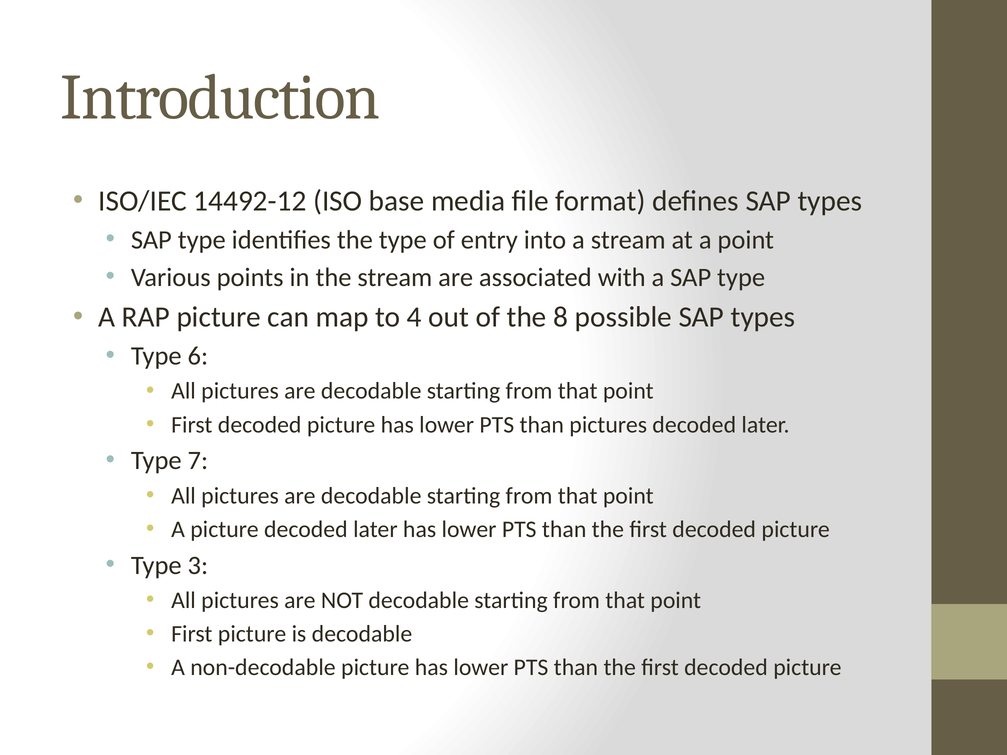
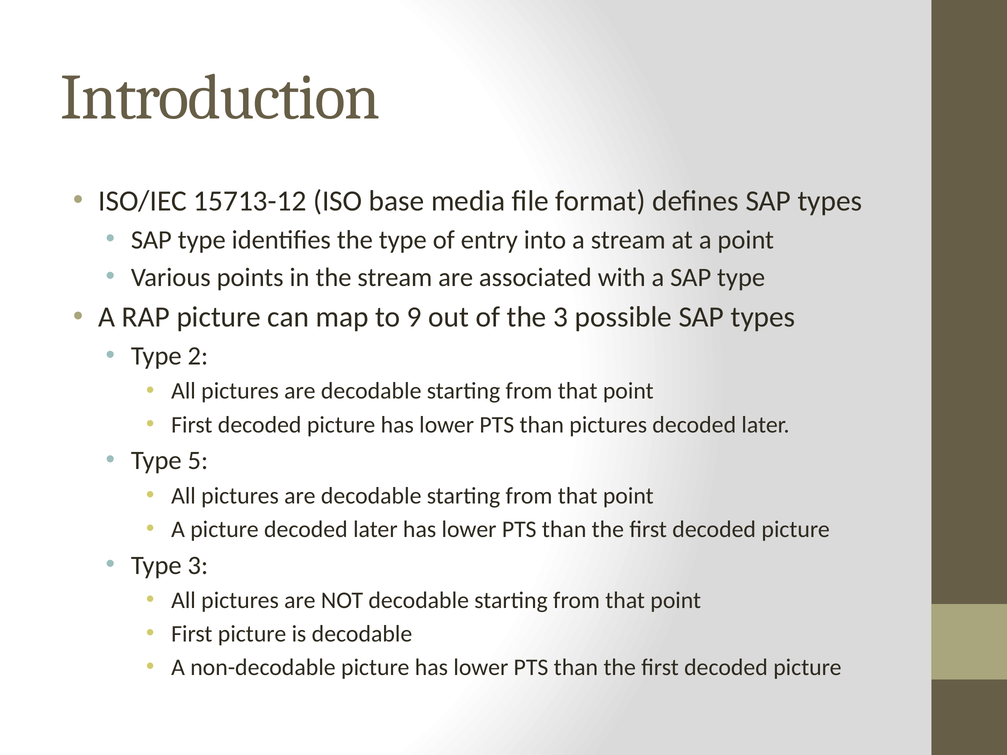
14492-12: 14492-12 -> 15713-12
4: 4 -> 9
the 8: 8 -> 3
6: 6 -> 2
7: 7 -> 5
